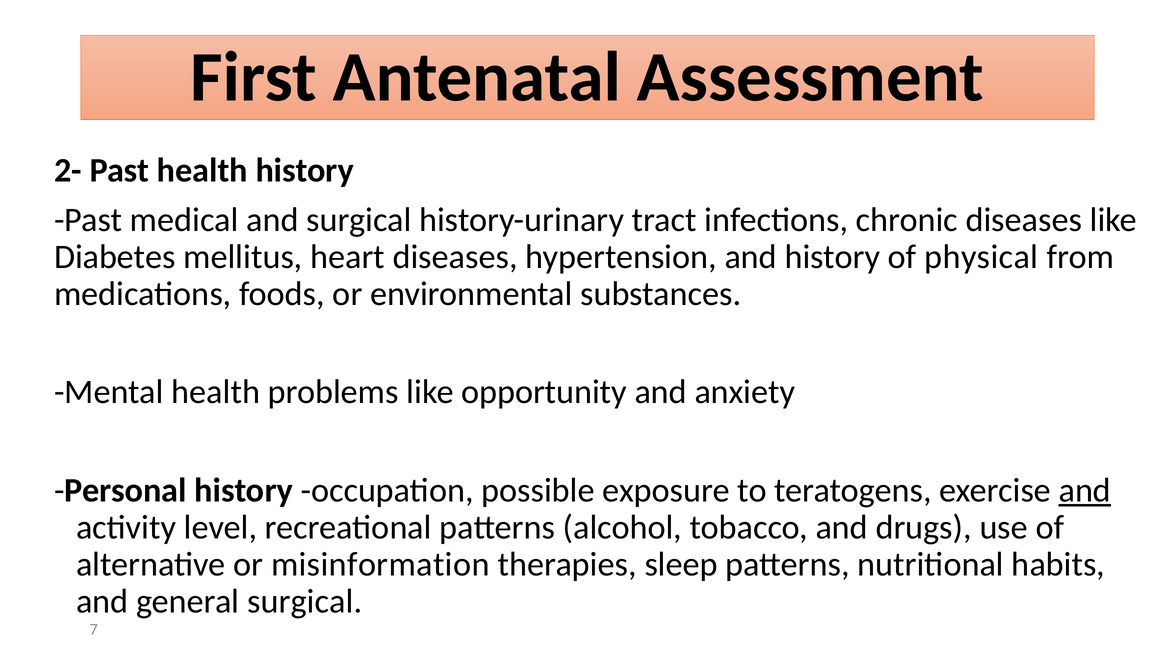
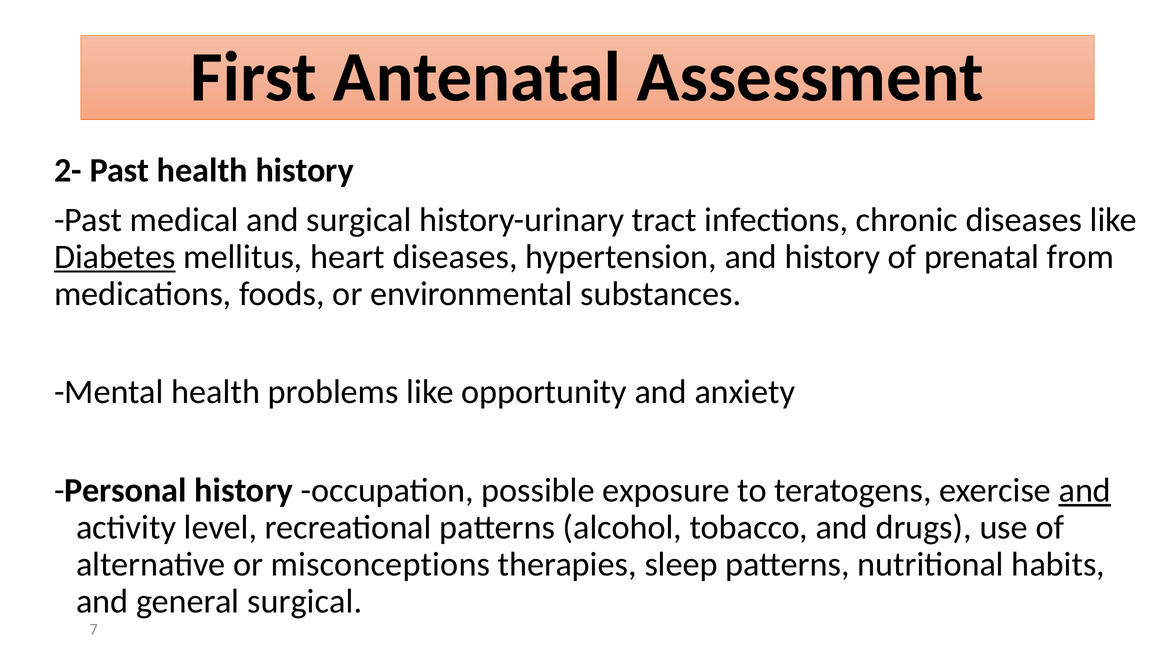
Diabetes underline: none -> present
physical: physical -> prenatal
misinformation: misinformation -> misconceptions
